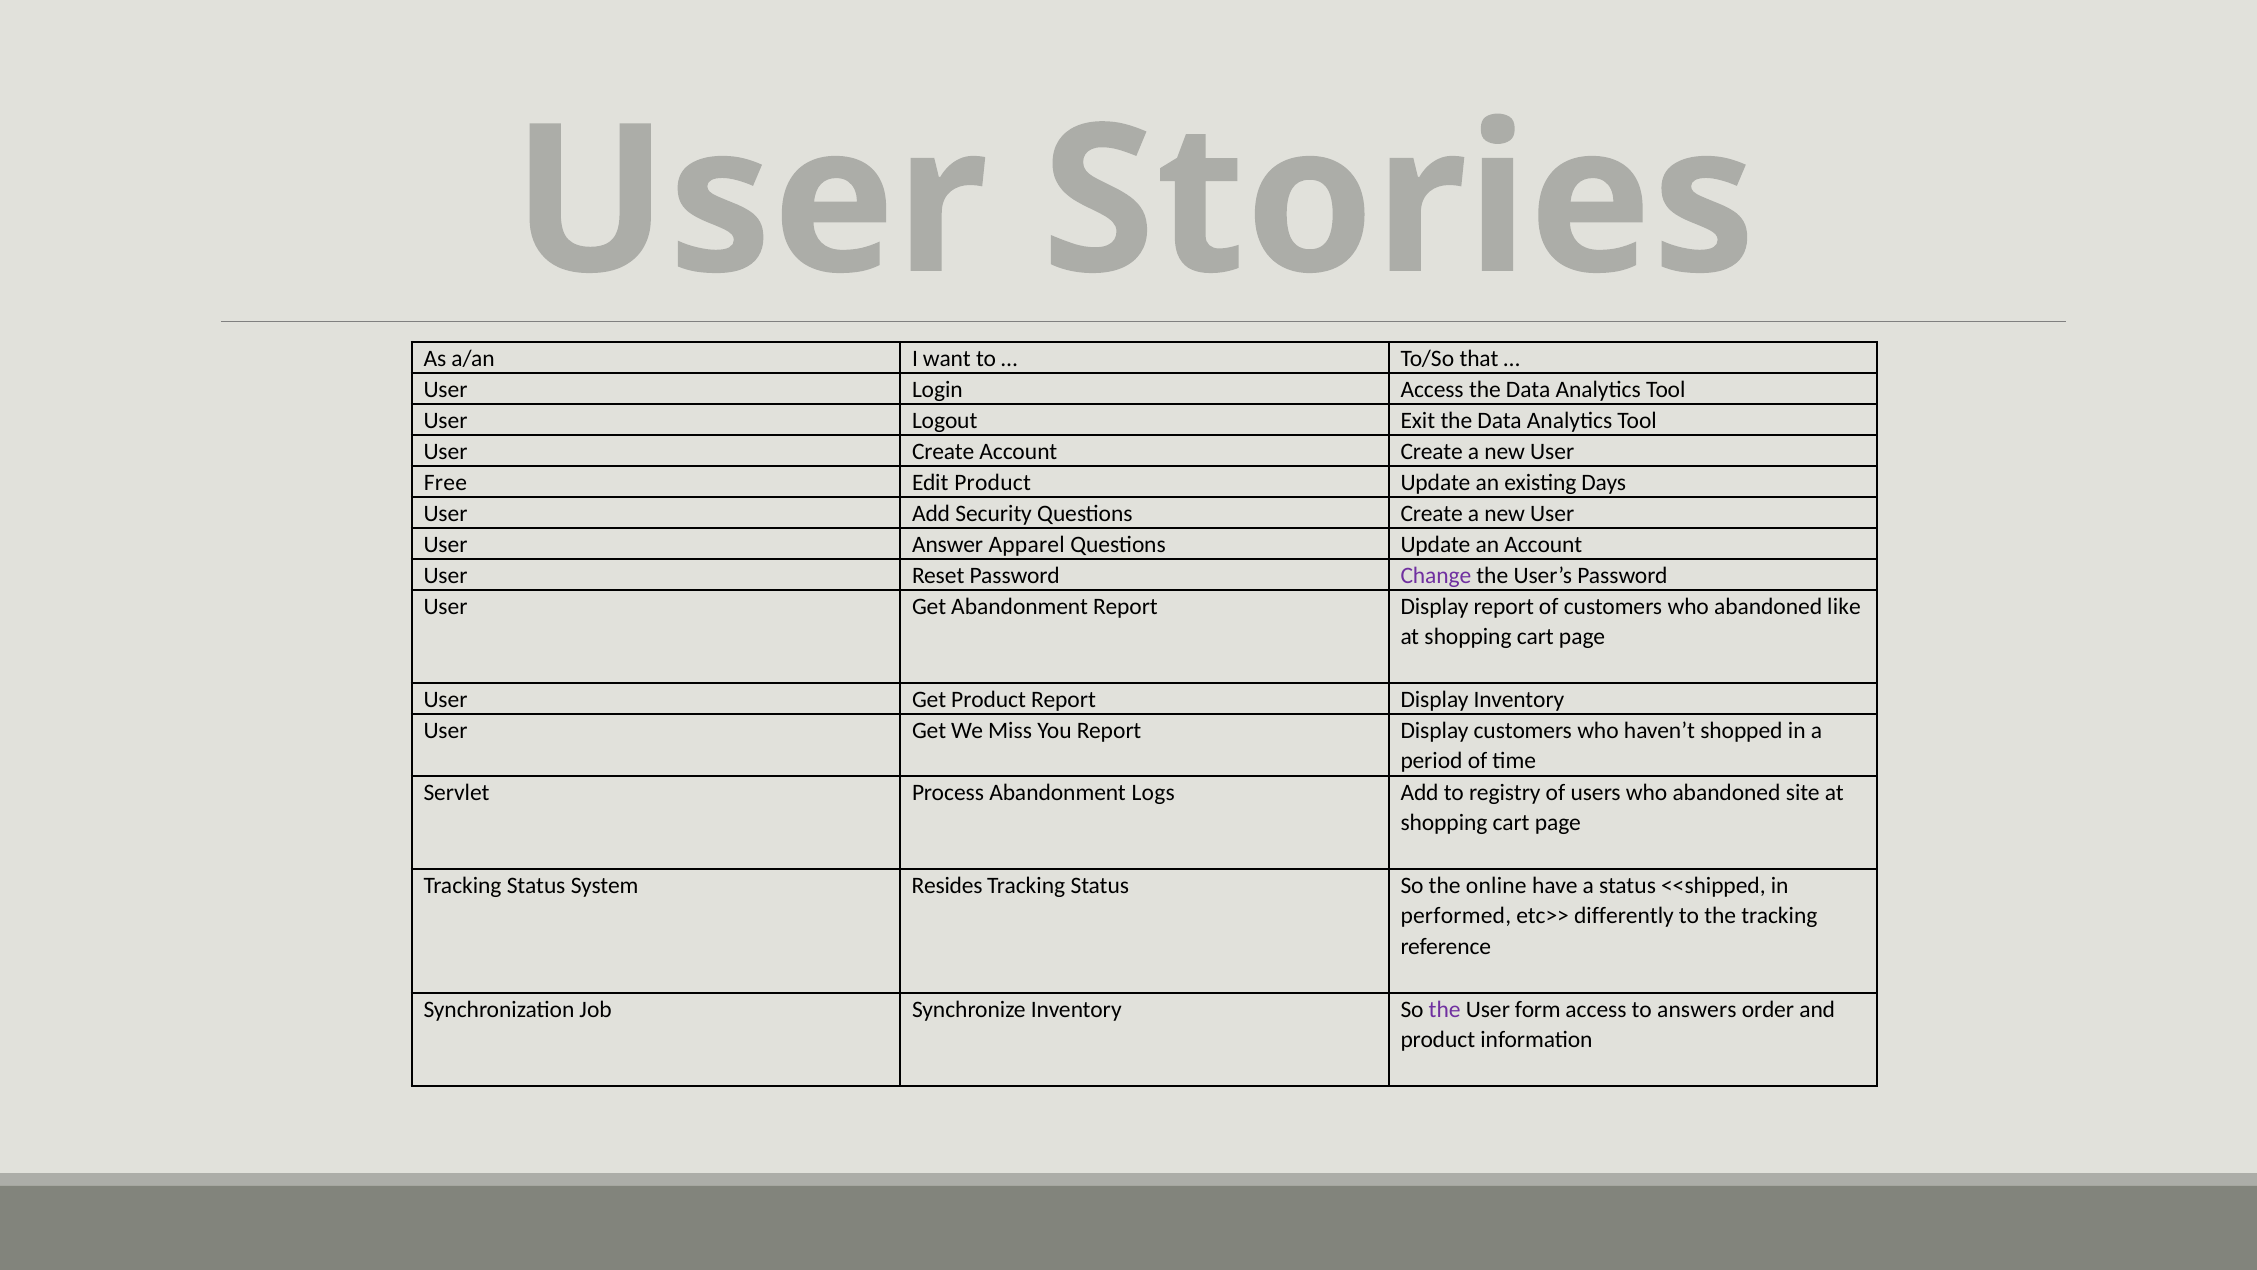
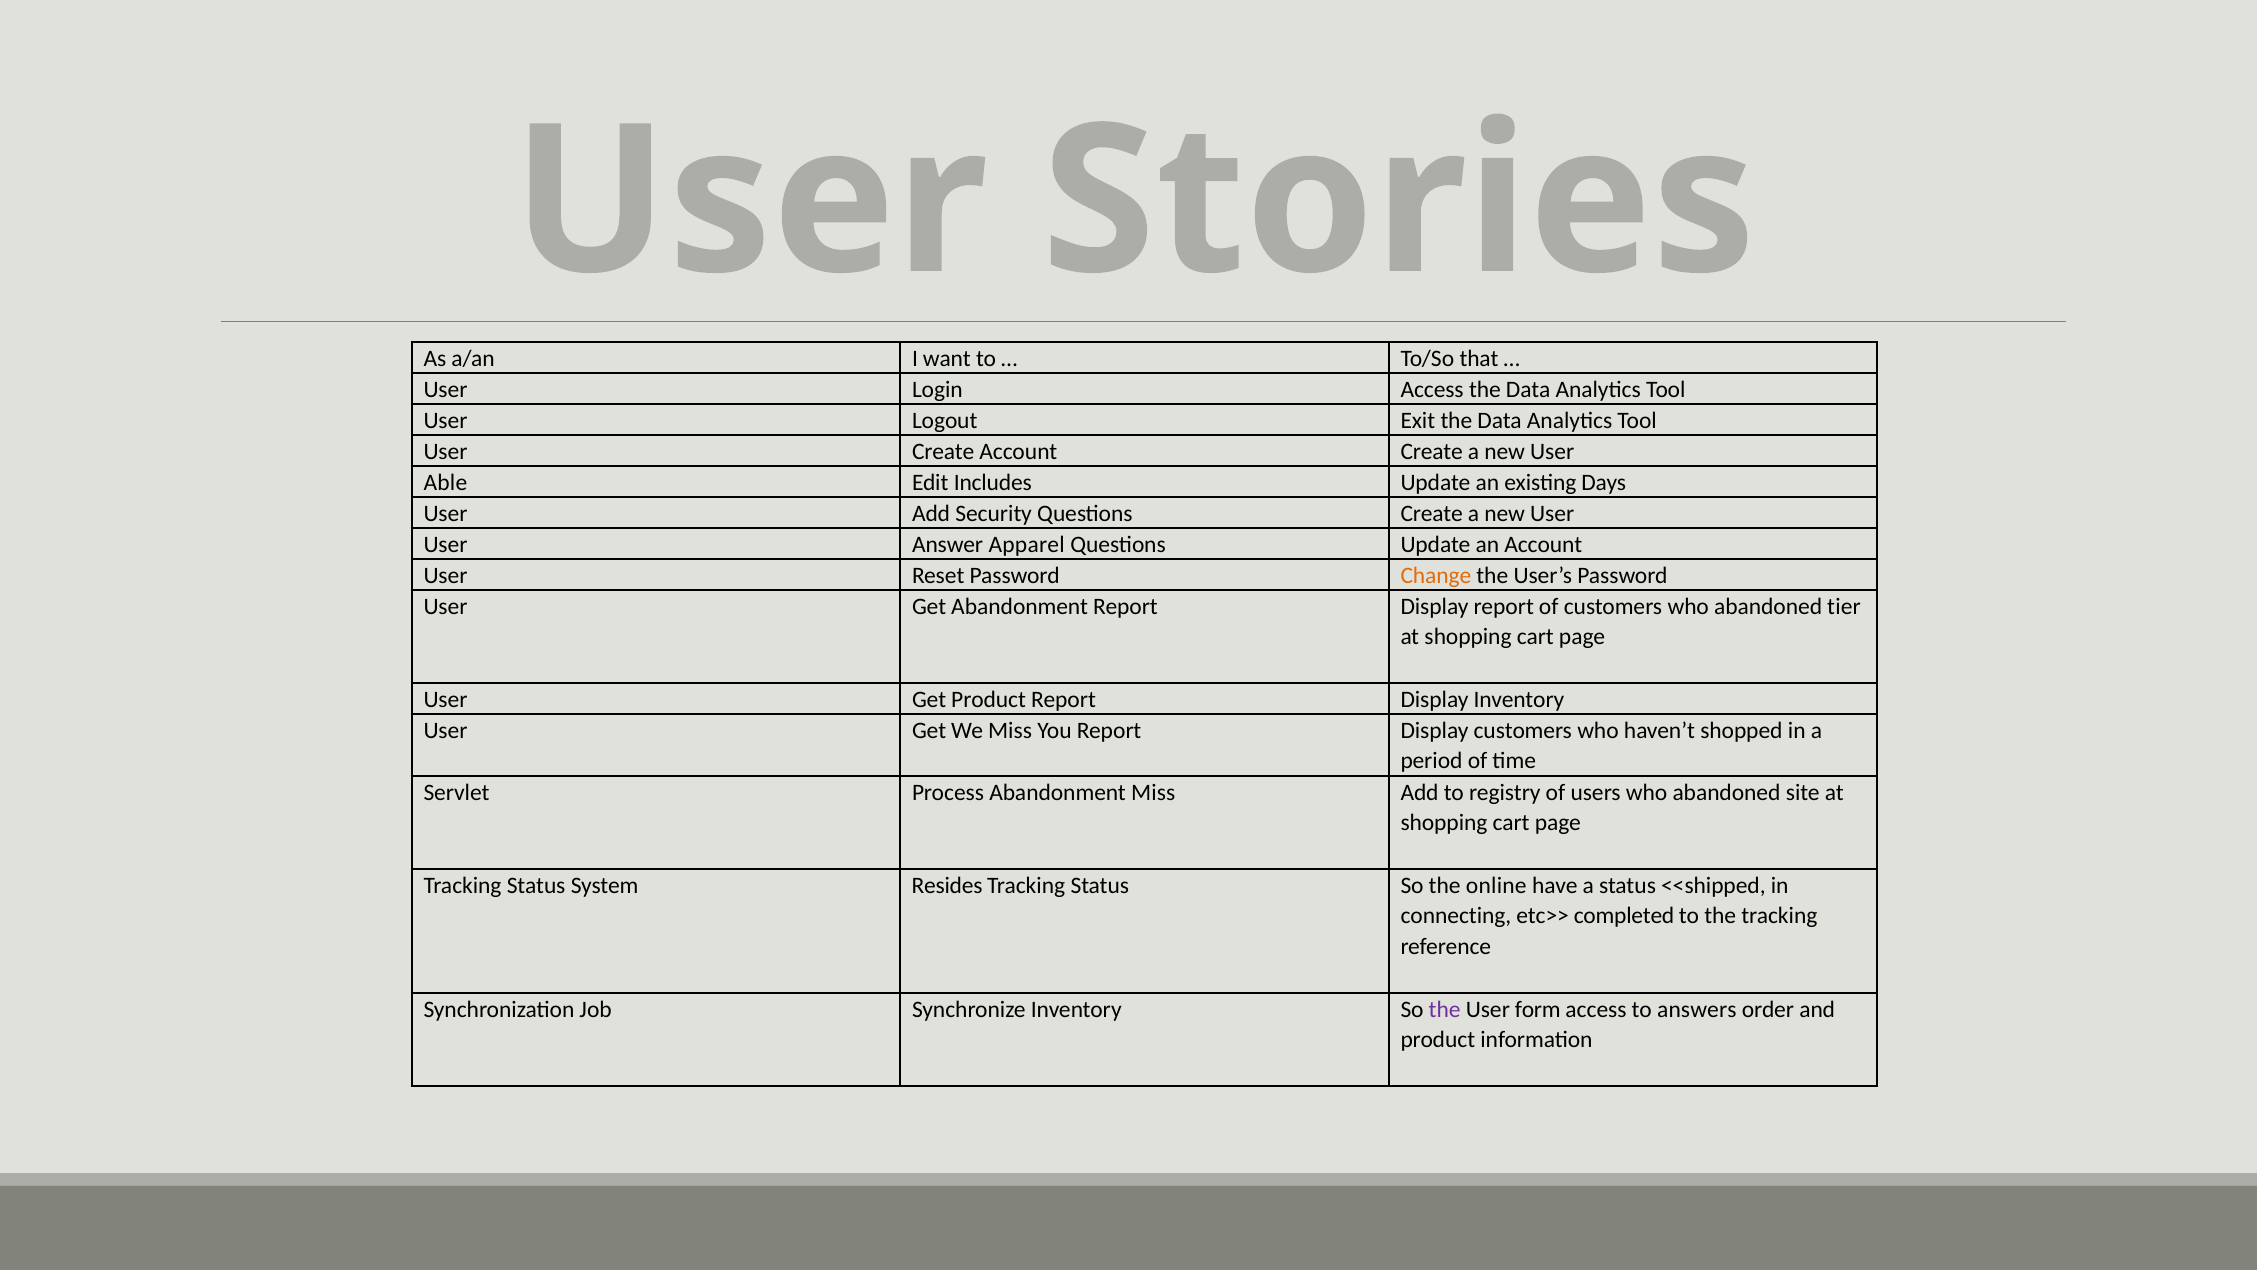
Free: Free -> Able
Edit Product: Product -> Includes
Change colour: purple -> orange
like: like -> tier
Abandonment Logs: Logs -> Miss
performed: performed -> connecting
differently: differently -> completed
